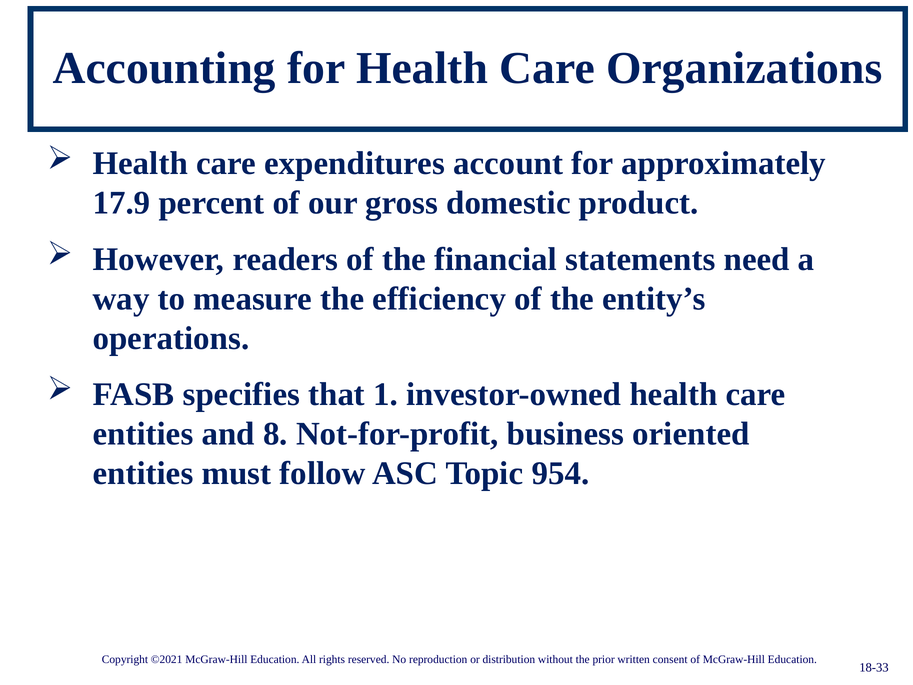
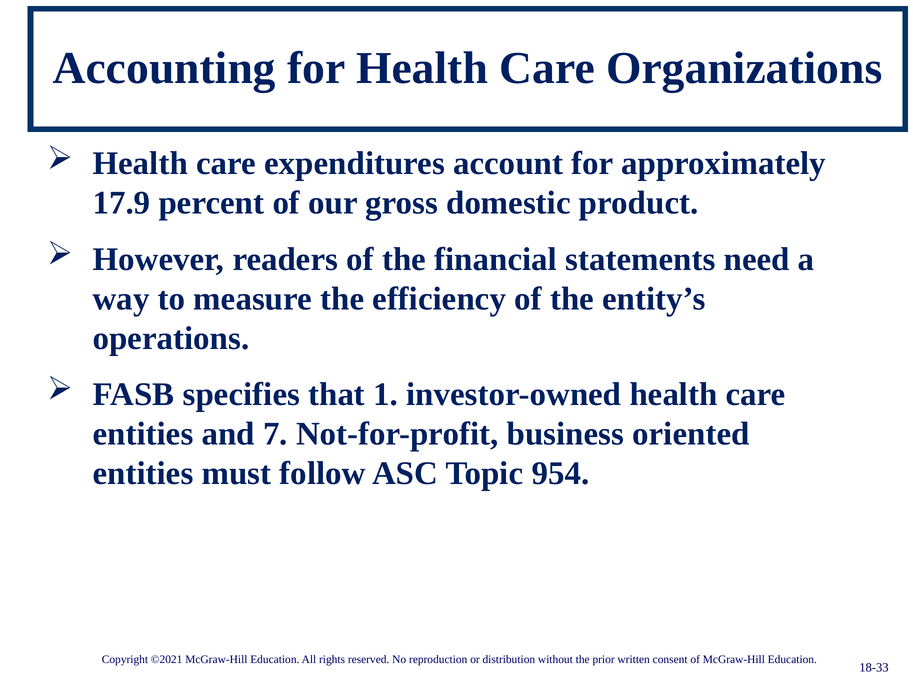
8: 8 -> 7
